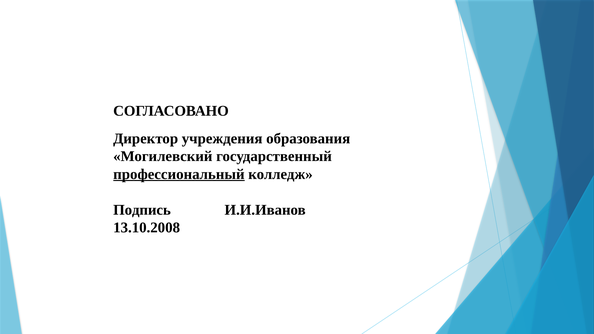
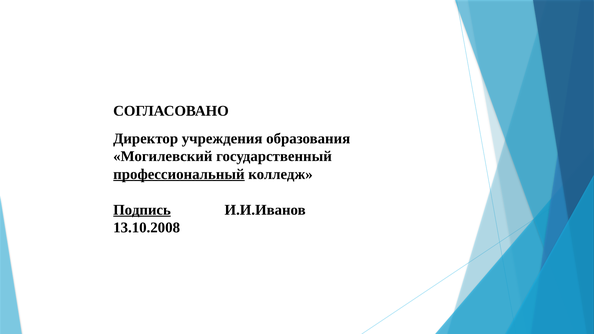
Подпись underline: none -> present
